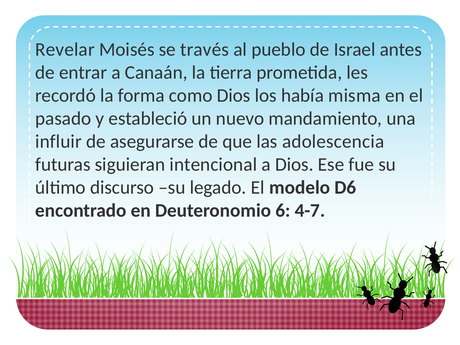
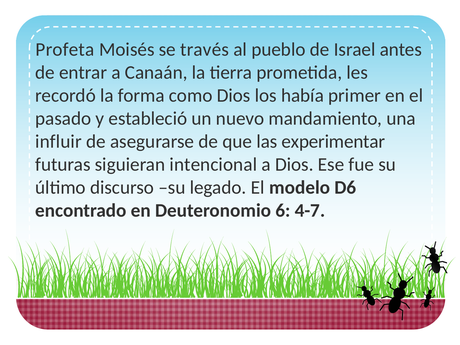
Revelar: Revelar -> Profeta
misma: misma -> primer
adolescencia: adolescencia -> experimentar
